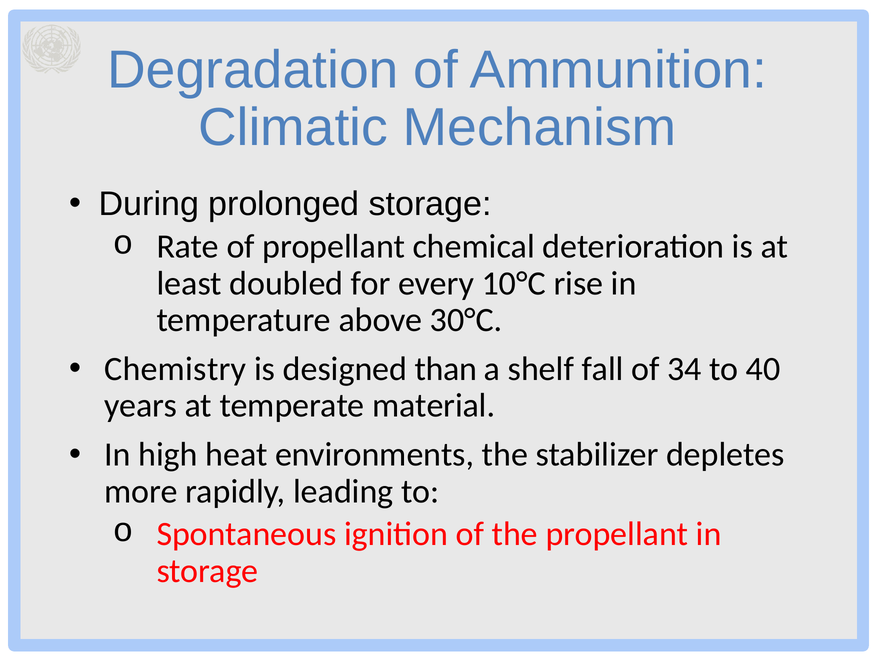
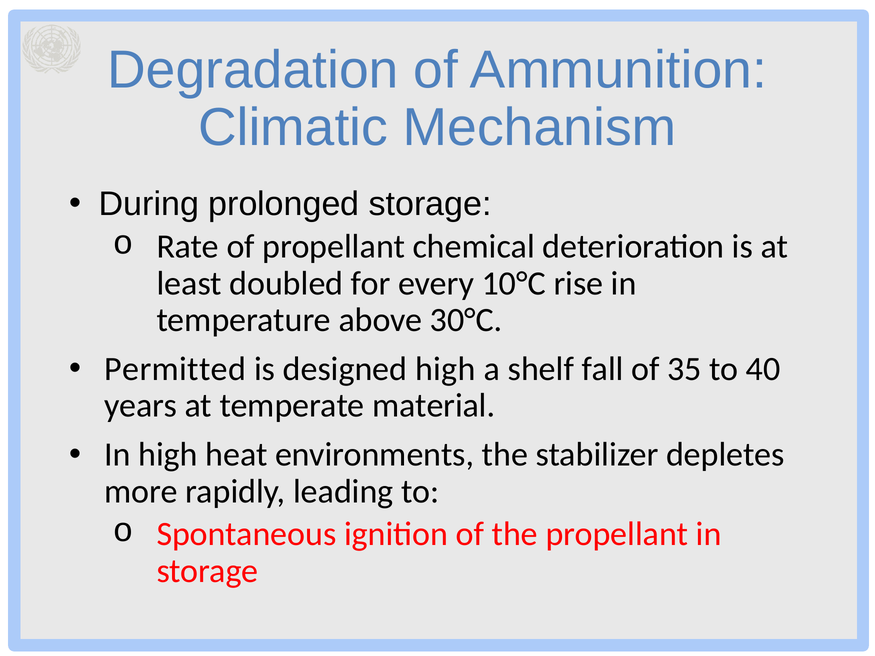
Chemistry: Chemistry -> Permitted
designed than: than -> high
34: 34 -> 35
